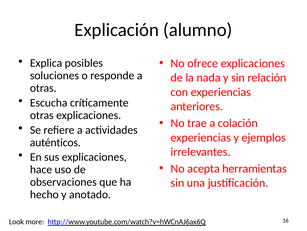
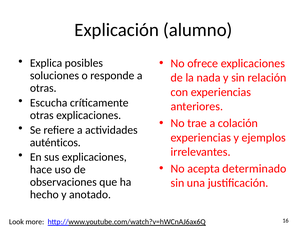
herramientas: herramientas -> determinado
